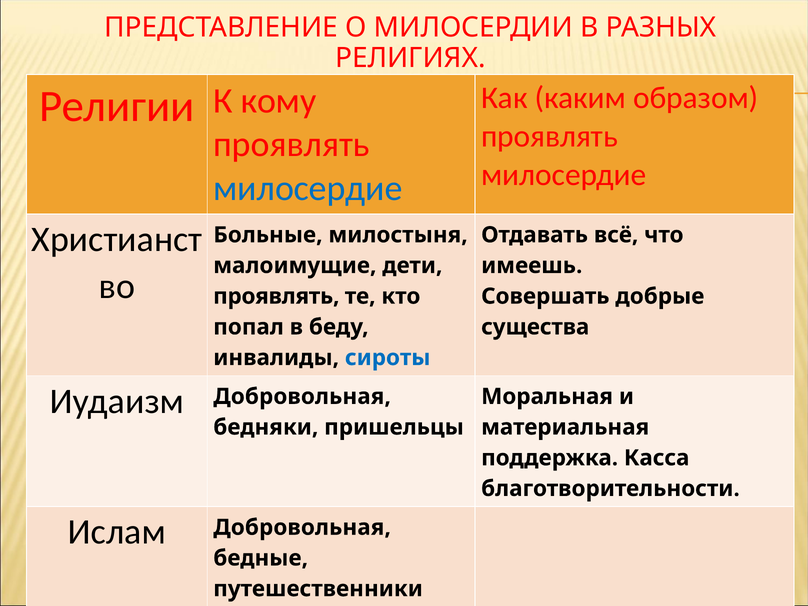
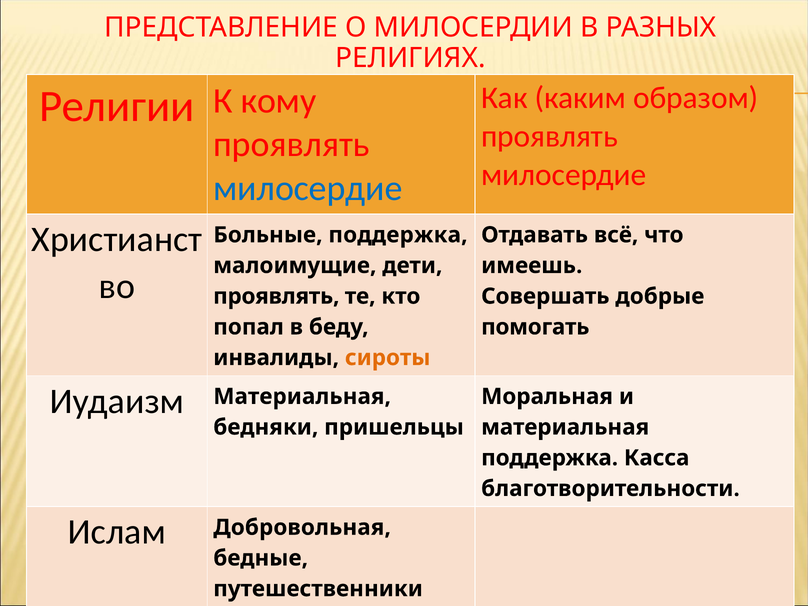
Больные милостыня: милостыня -> поддержка
существа: существа -> помогать
сироты colour: blue -> orange
Иудаизм Добровольная: Добровольная -> Материальная
